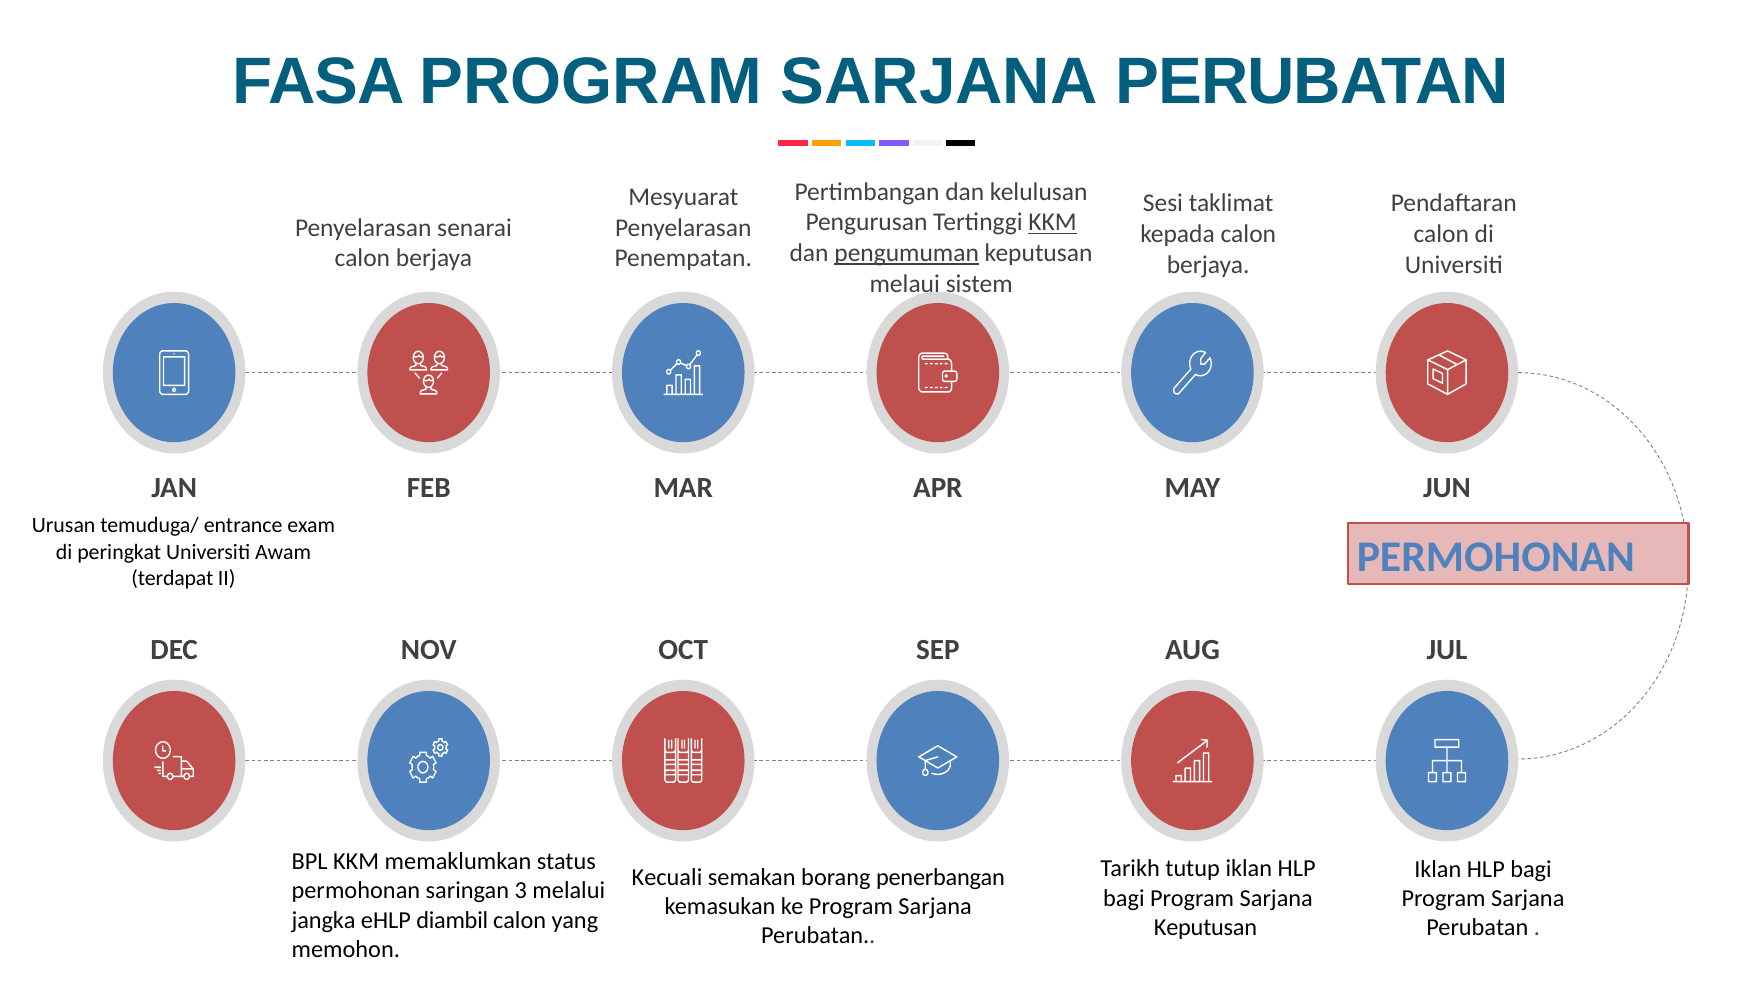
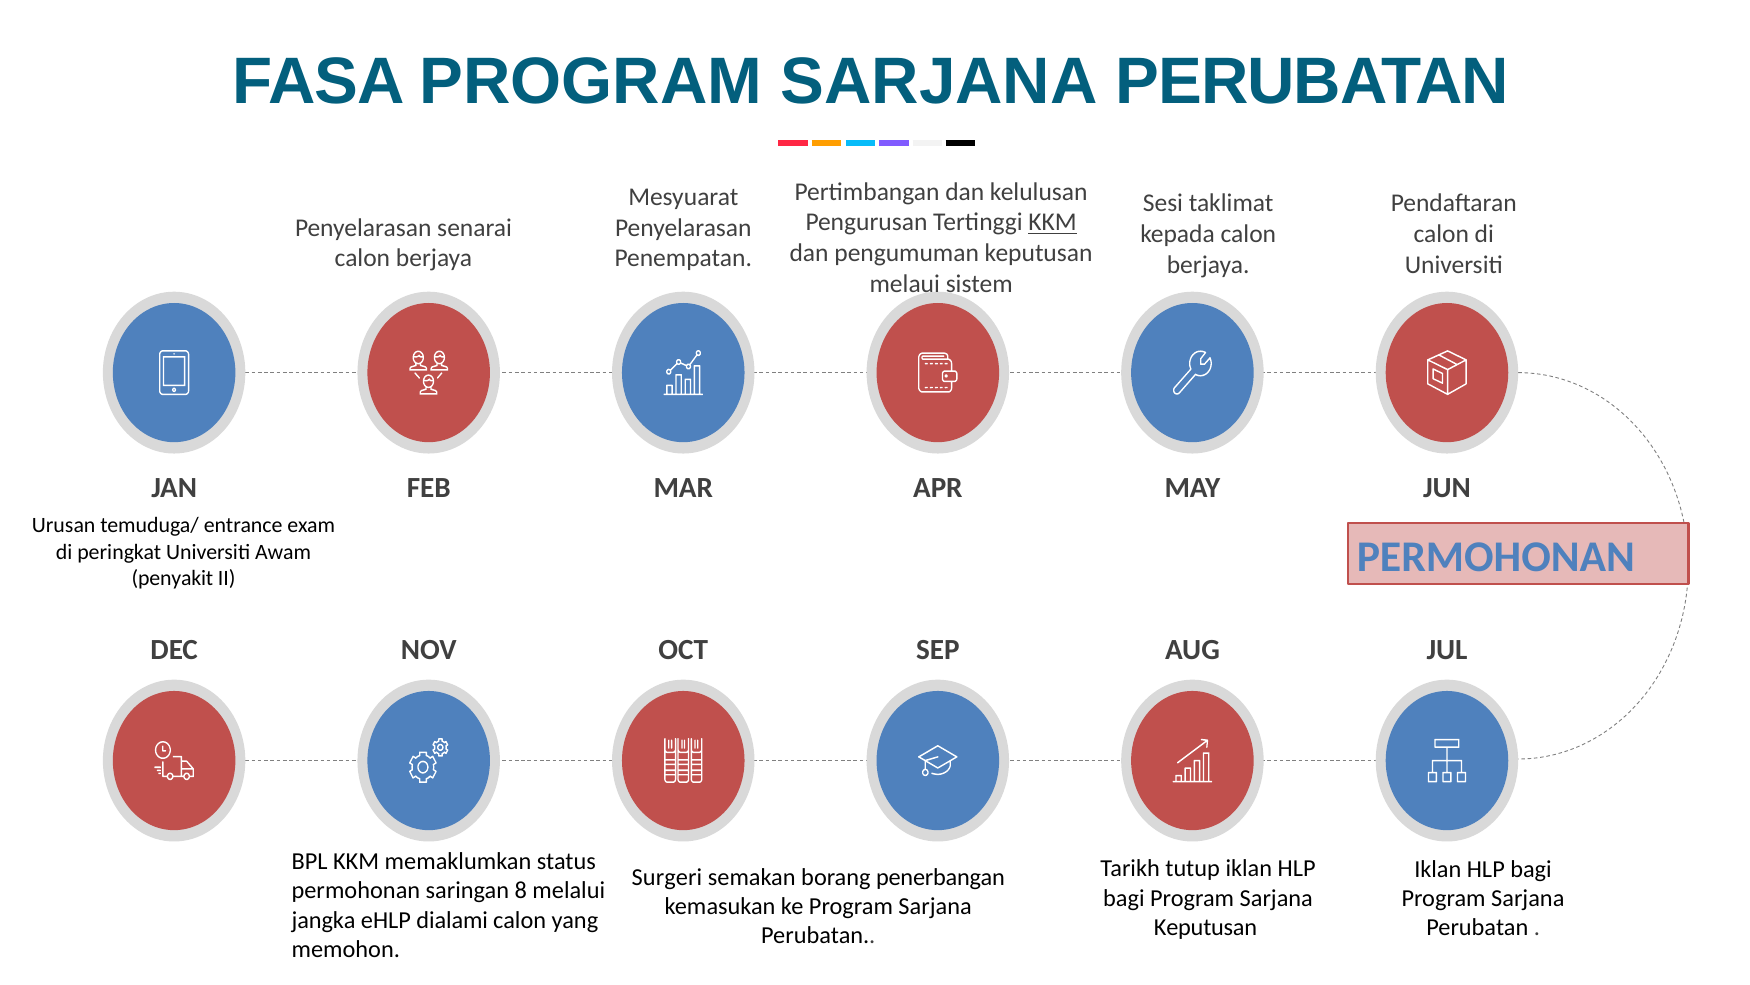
pengumuman underline: present -> none
terdapat: terdapat -> penyakit
Kecuali: Kecuali -> Surgeri
3: 3 -> 8
diambil: diambil -> dialami
